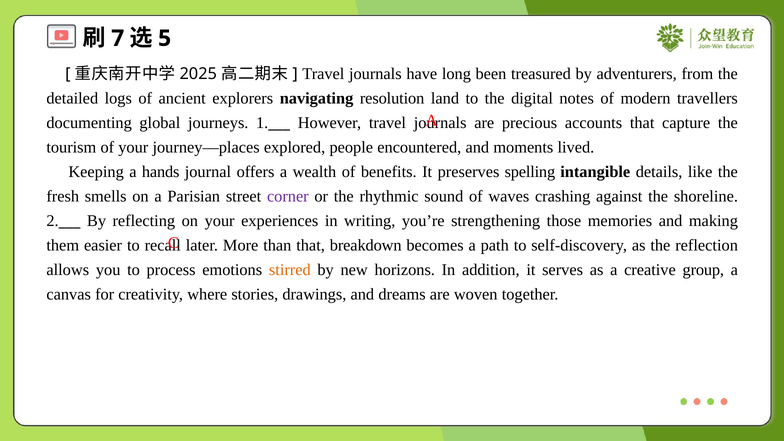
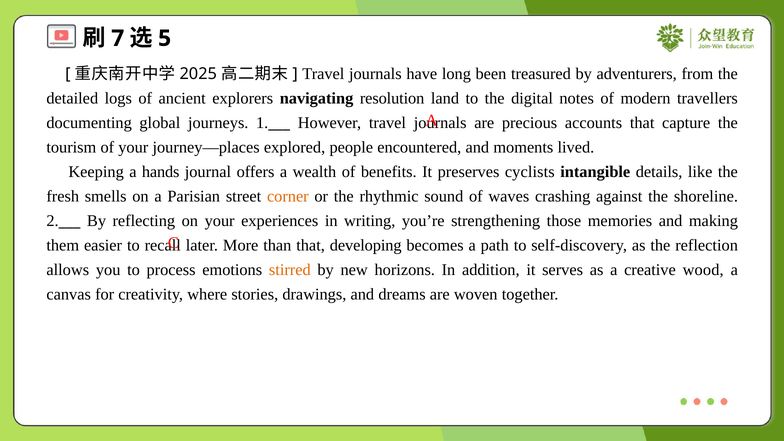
spelling: spelling -> cyclists
corner colour: purple -> orange
breakdown: breakdown -> developing
group: group -> wood
